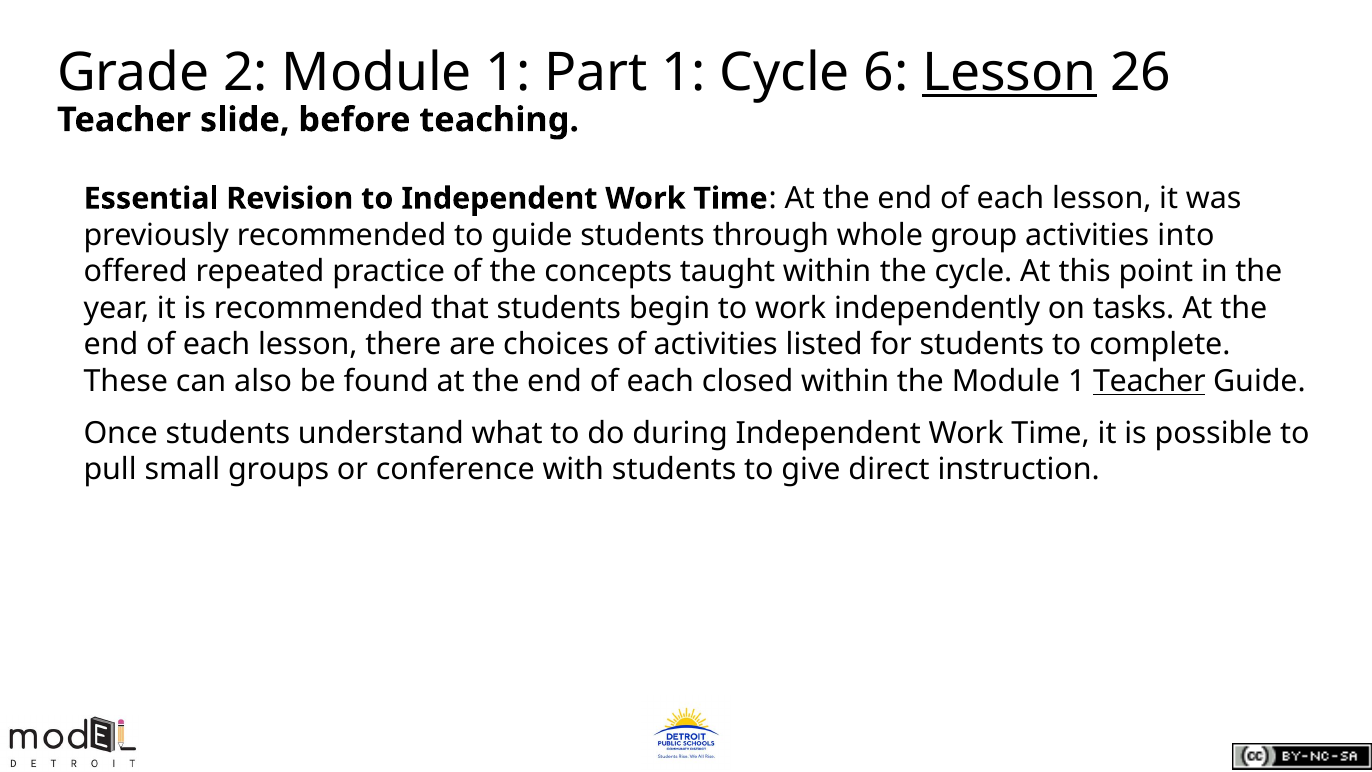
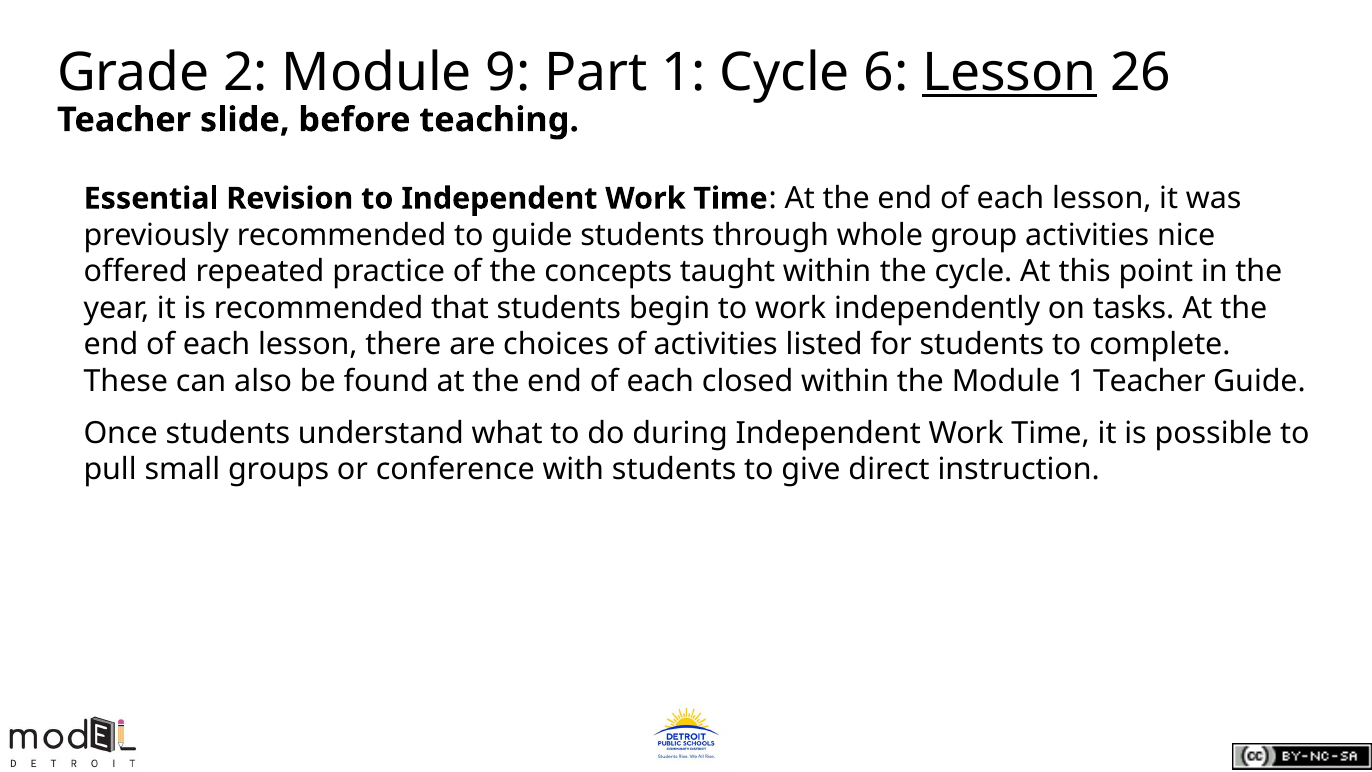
2 Module 1: 1 -> 9
into: into -> nice
Teacher at (1149, 381) underline: present -> none
